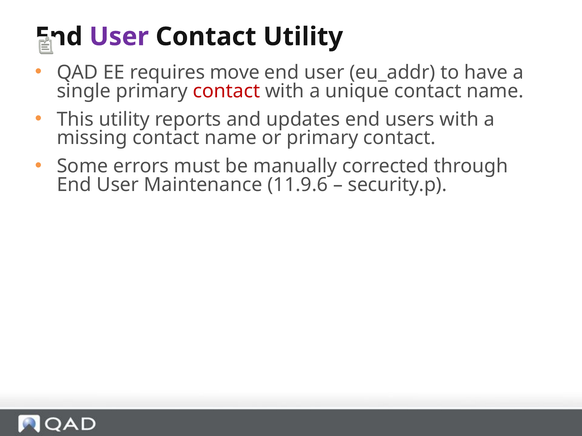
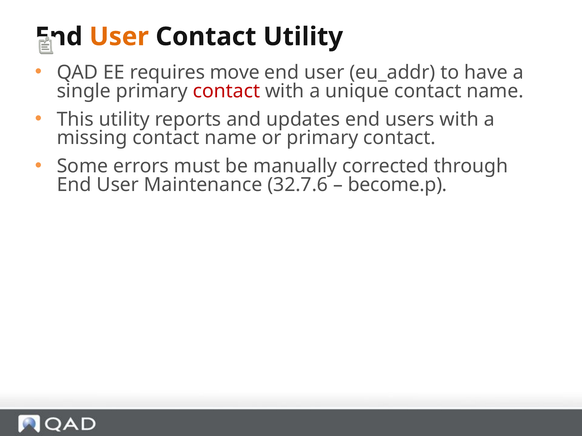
User at (119, 37) colour: purple -> orange
11.9.6: 11.9.6 -> 32.7.6
security.p: security.p -> become.p
